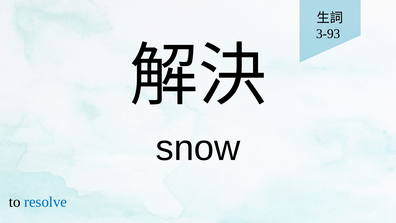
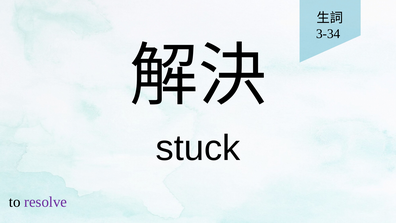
3-93: 3-93 -> 3-34
snow: snow -> stuck
resolve colour: blue -> purple
